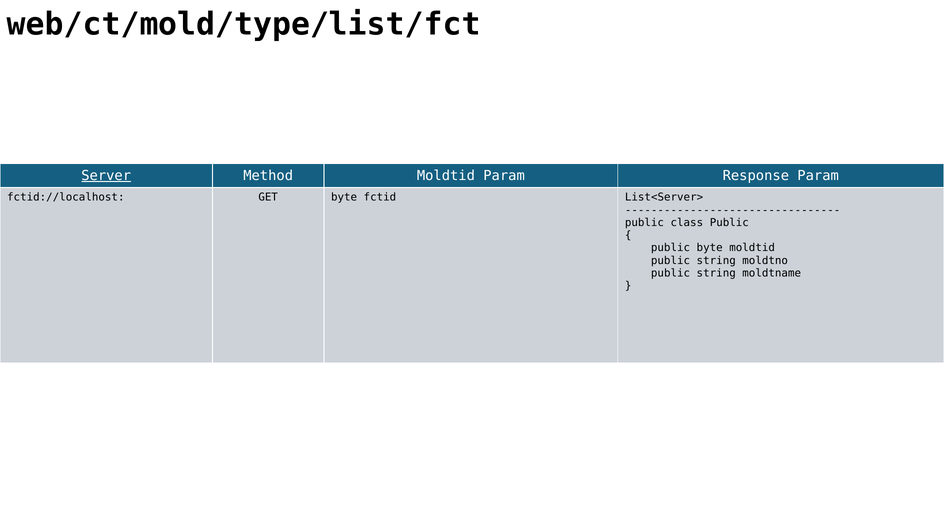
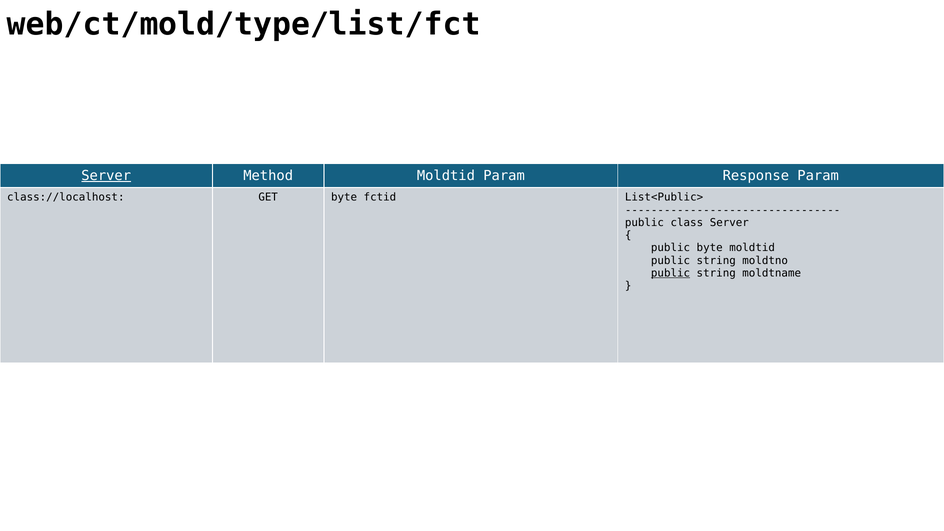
fctid://localhost: fctid://localhost -> class://localhost
List<Server>: List<Server> -> List<Public>
class Public: Public -> Server
public at (671, 273) underline: none -> present
